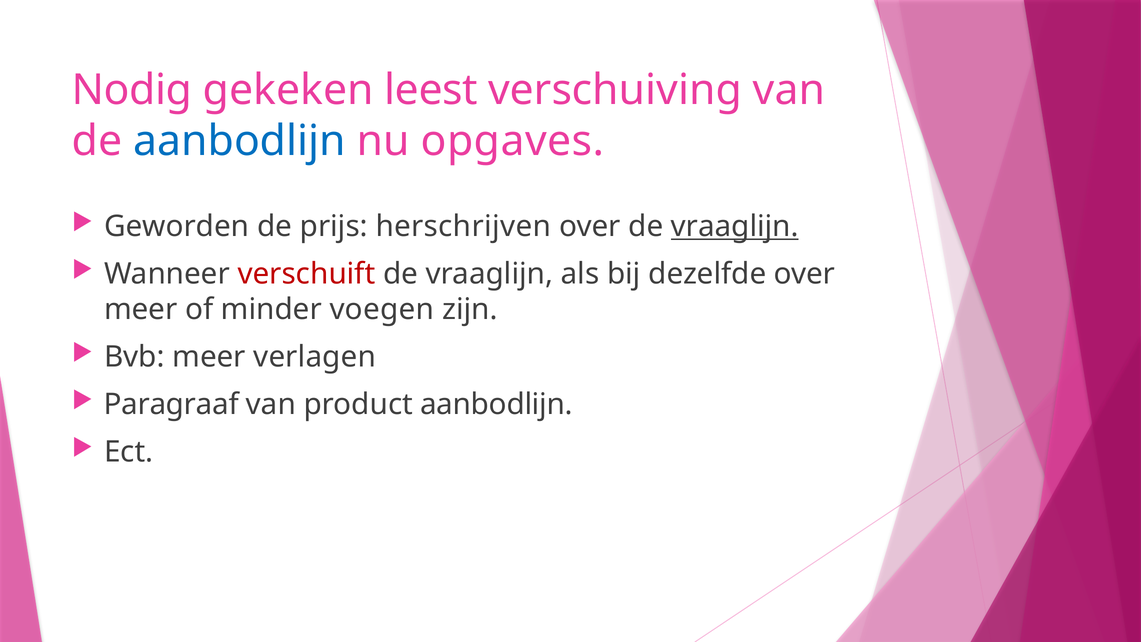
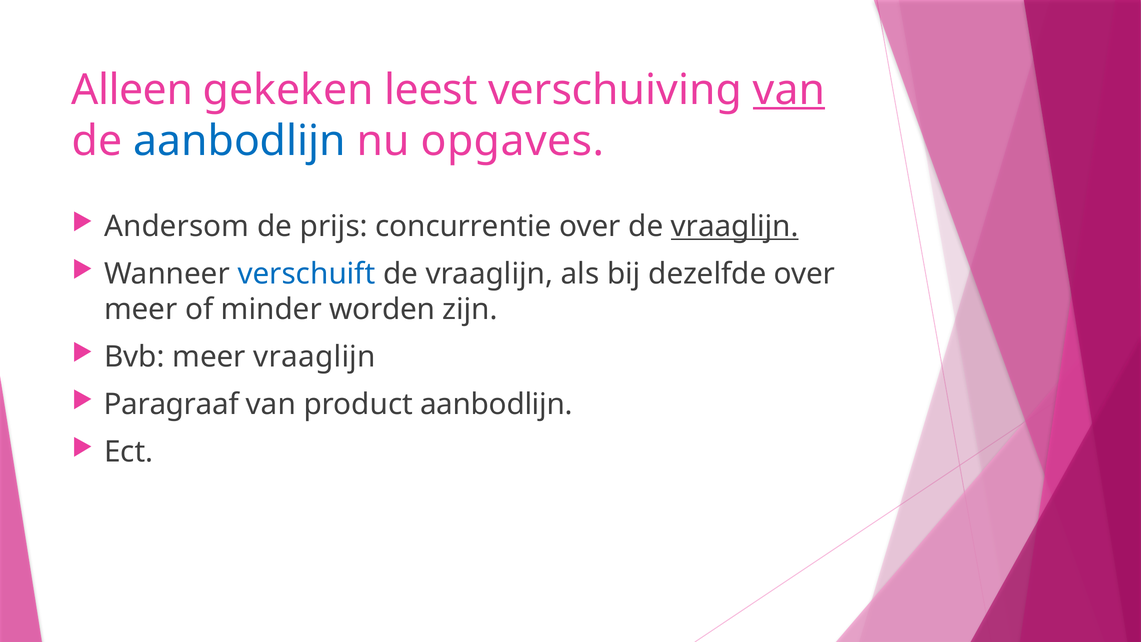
Nodig: Nodig -> Alleen
van at (789, 90) underline: none -> present
Geworden: Geworden -> Andersom
herschrijven: herschrijven -> concurrentie
verschuift colour: red -> blue
voegen: voegen -> worden
meer verlagen: verlagen -> vraaglijn
